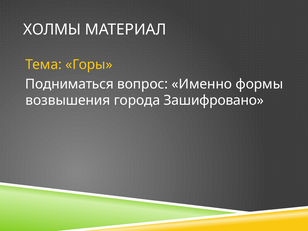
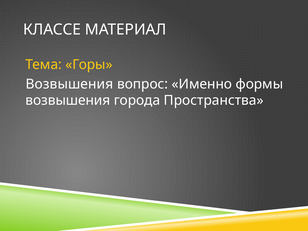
ХОЛМЫ: ХОЛМЫ -> КЛАССЕ
Подниматься at (70, 84): Подниматься -> Возвышения
Зашифровано: Зашифровано -> Пространства
